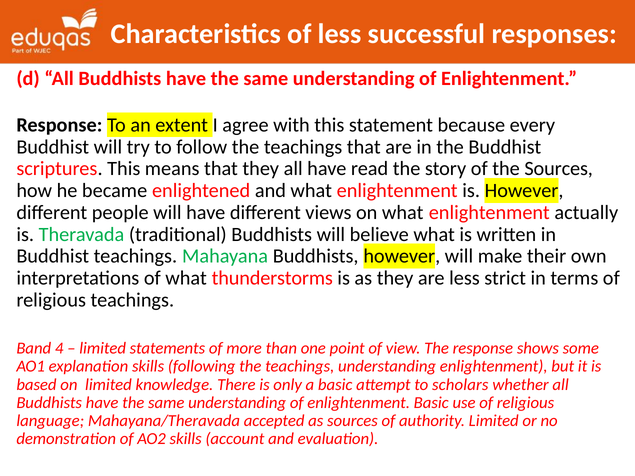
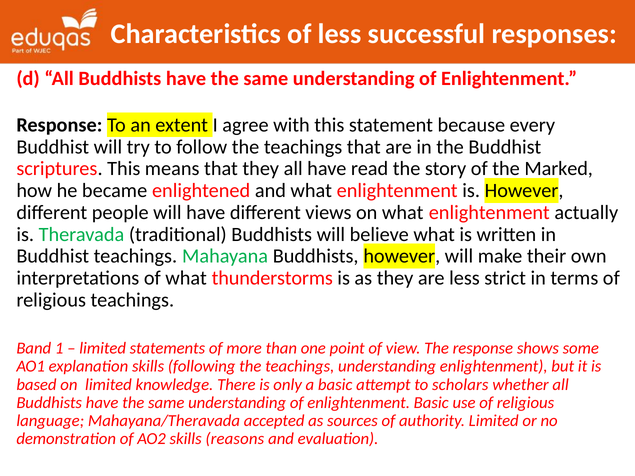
Sources at (559, 169): Sources -> Marked
4: 4 -> 1
account: account -> reasons
